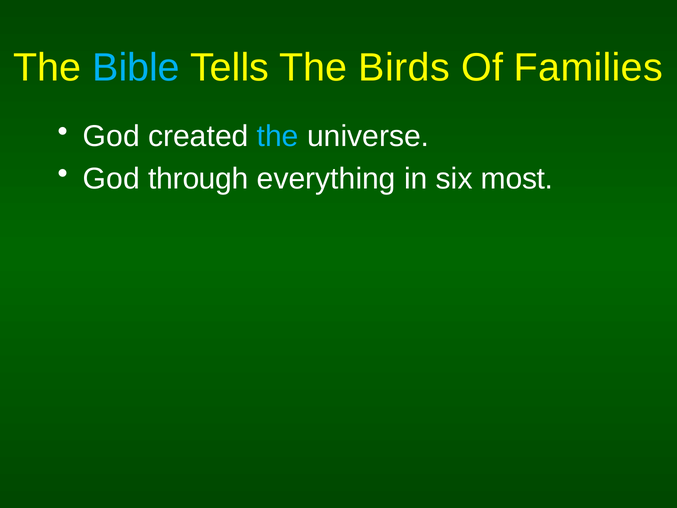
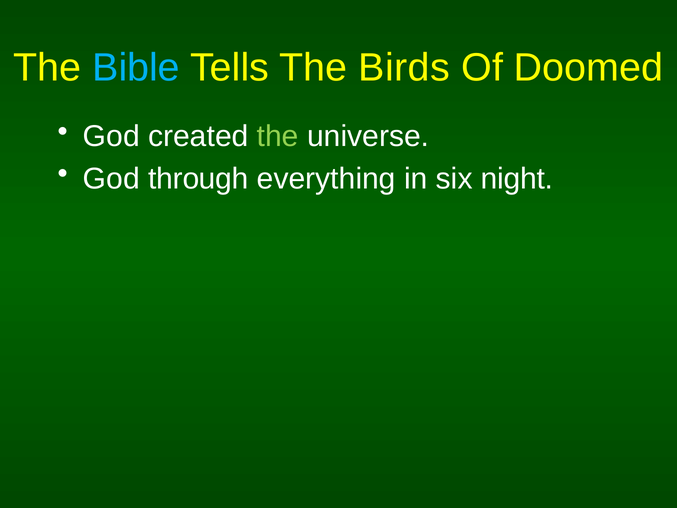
Families: Families -> Doomed
the at (278, 136) colour: light blue -> light green
most: most -> night
